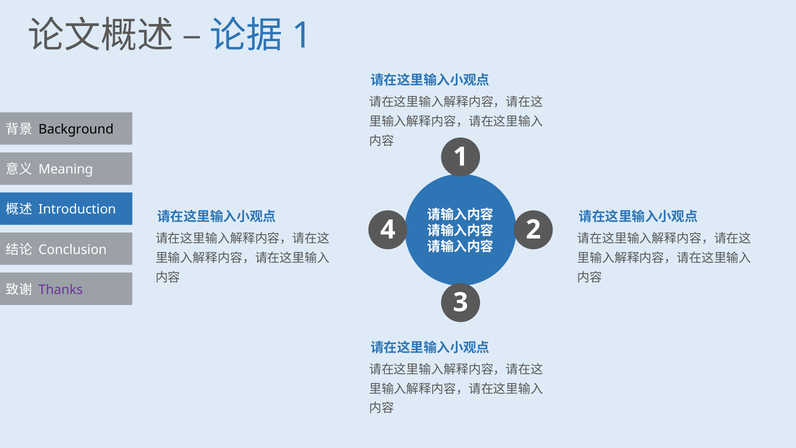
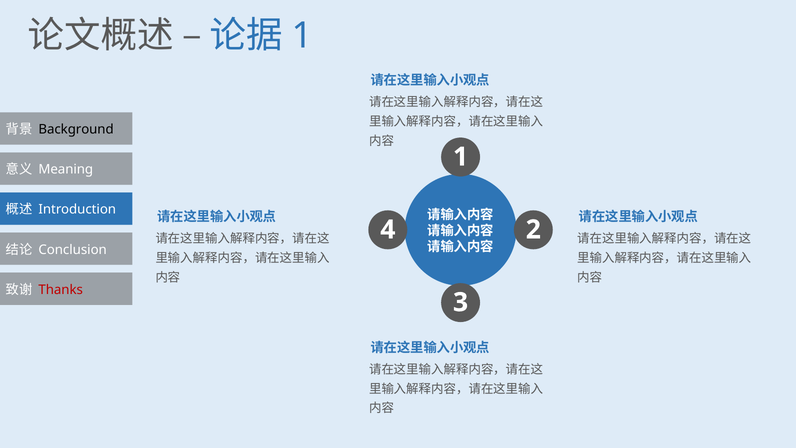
Thanks colour: purple -> red
